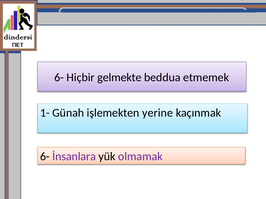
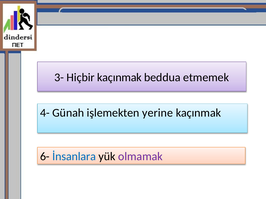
6- at (59, 78): 6- -> 3-
Hiçbir gelmekte: gelmekte -> kaçınmak
1-: 1- -> 4-
İnsanlara colour: purple -> blue
